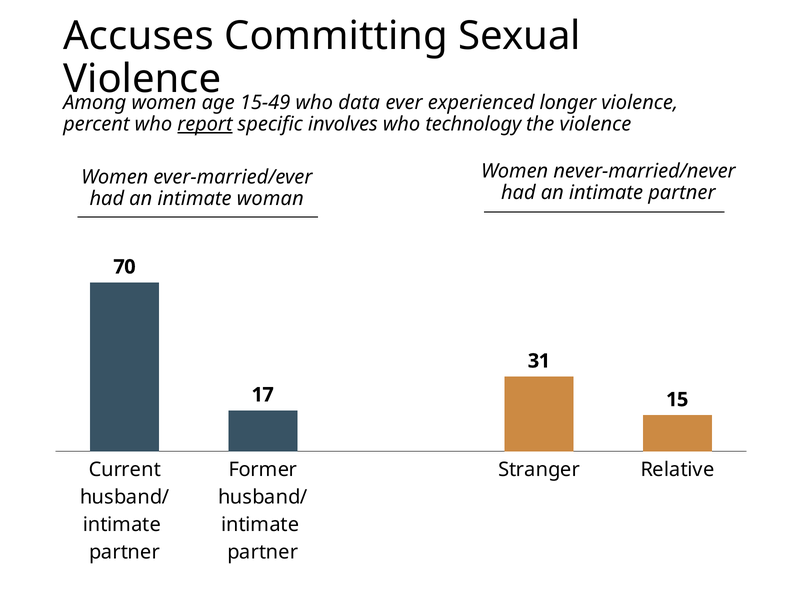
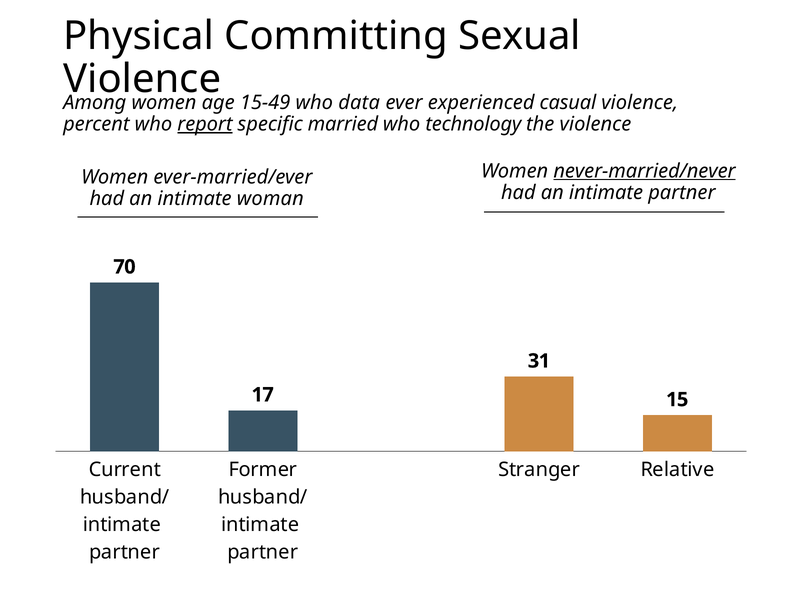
Accuses: Accuses -> Physical
longer: longer -> casual
involves: involves -> married
never-married/never underline: none -> present
